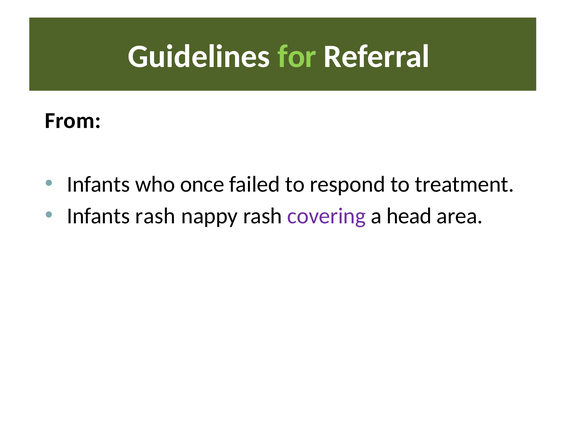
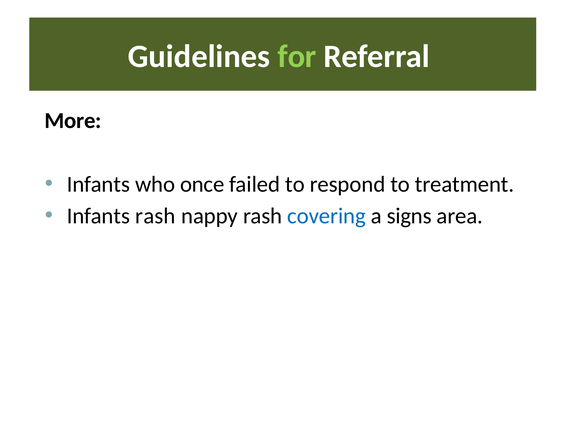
From: From -> More
covering colour: purple -> blue
head: head -> signs
